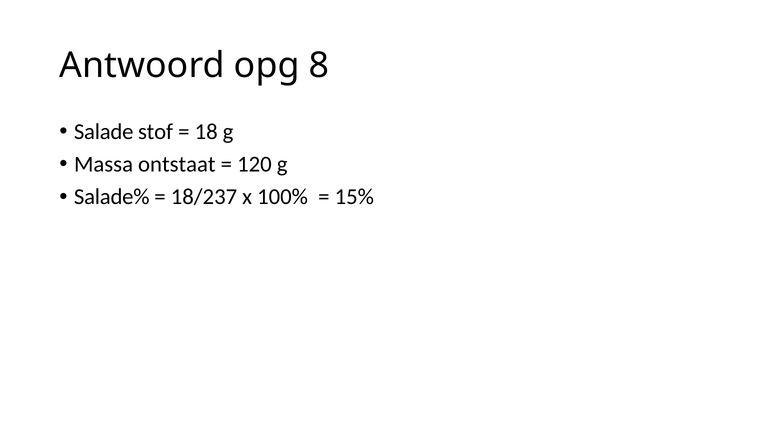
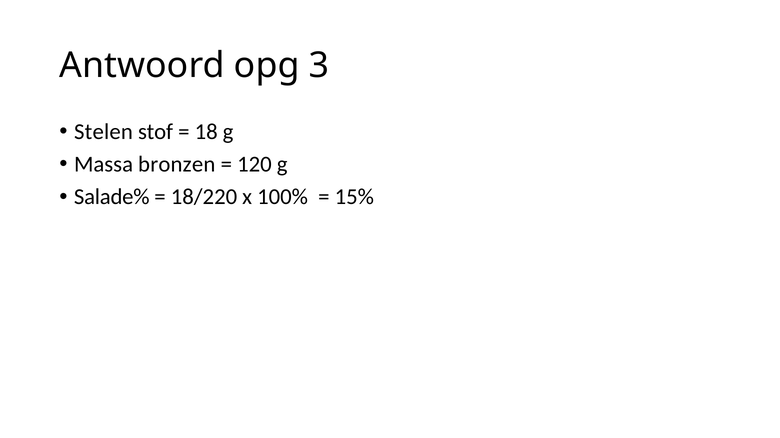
8: 8 -> 3
Salade: Salade -> Stelen
ontstaat: ontstaat -> bronzen
18/237: 18/237 -> 18/220
